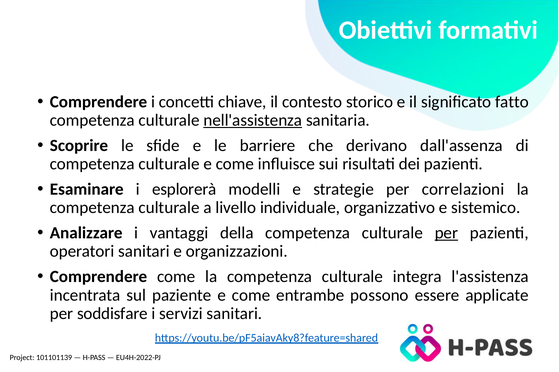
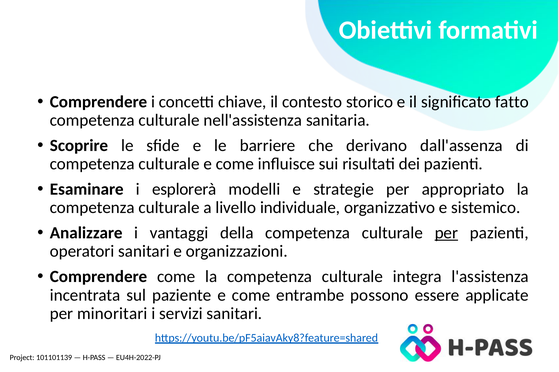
nell'assistenza underline: present -> none
correlazioni: correlazioni -> appropriato
soddisfare: soddisfare -> minoritari
